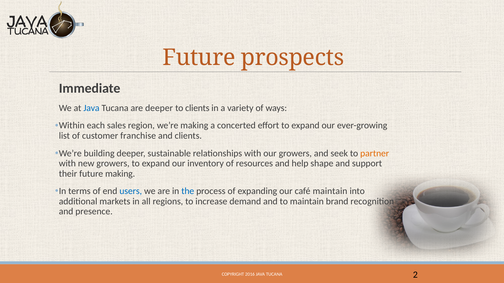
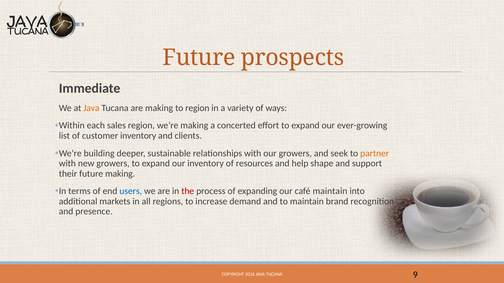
Java at (91, 108) colour: blue -> orange
are deeper: deeper -> making
to clients: clients -> region
customer franchise: franchise -> inventory
the colour: blue -> red
2: 2 -> 9
